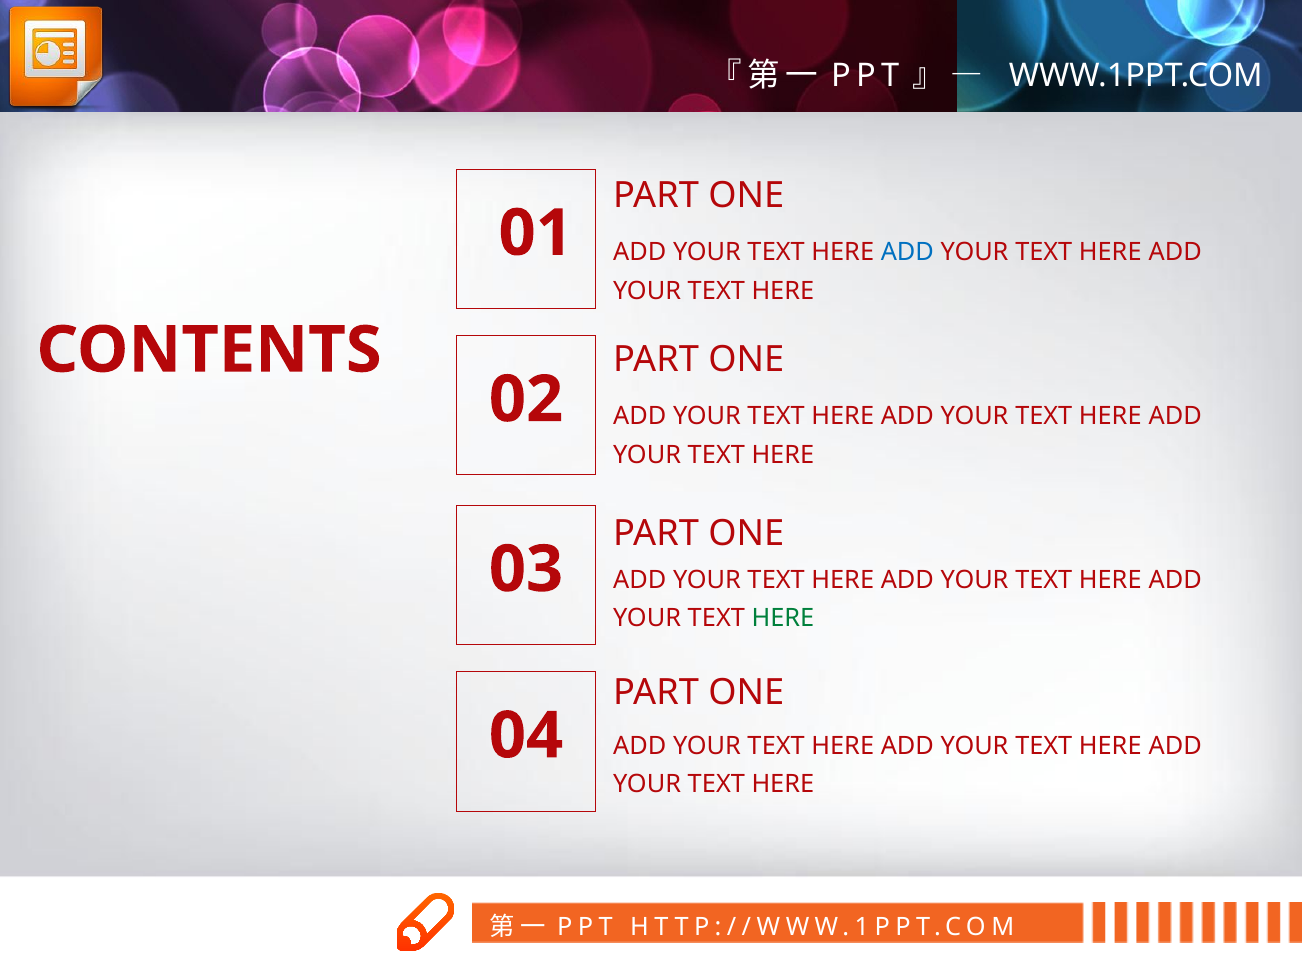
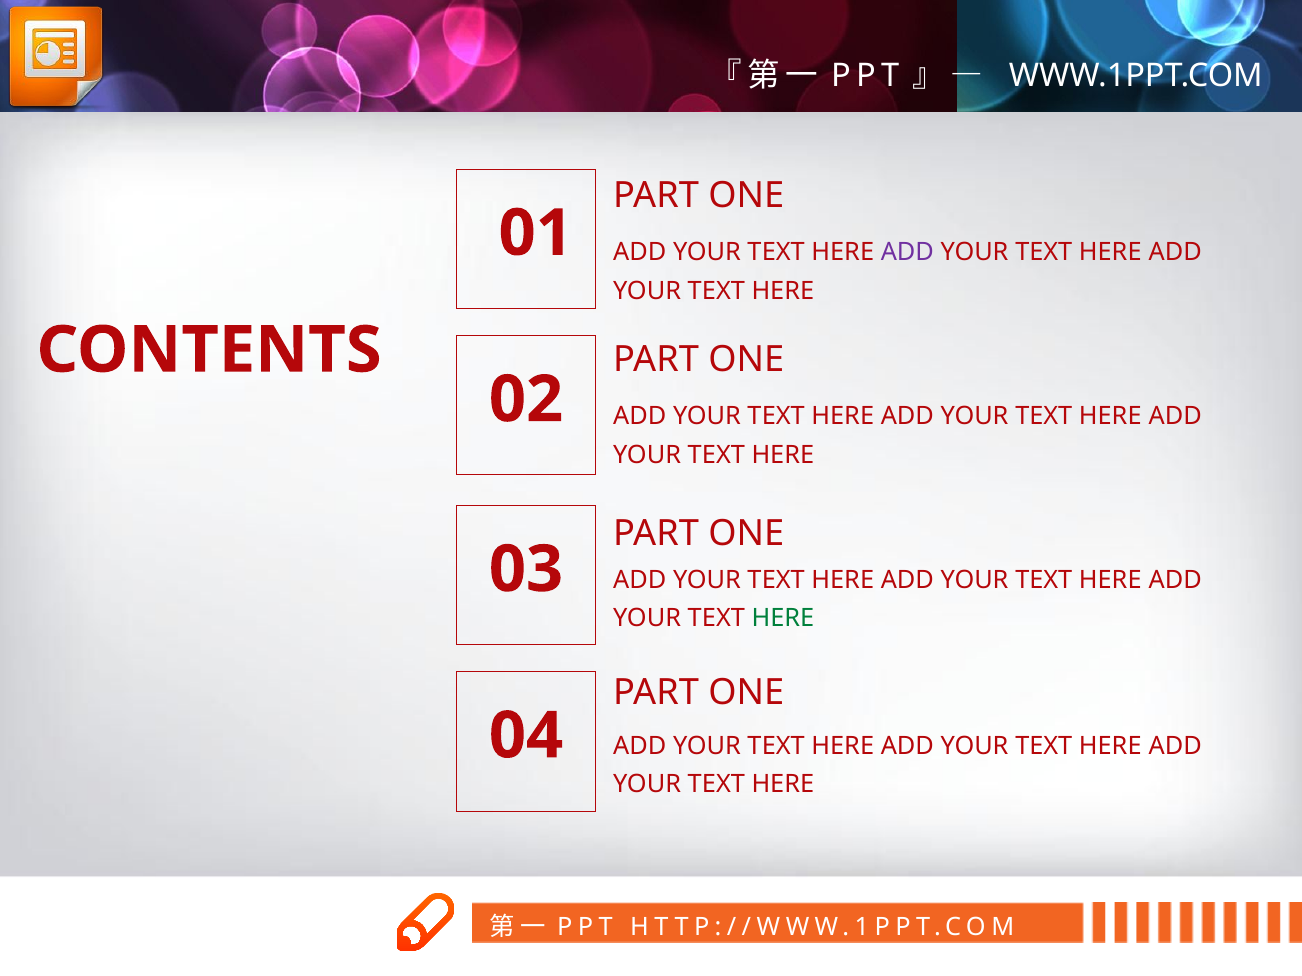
ADD at (907, 253) colour: blue -> purple
